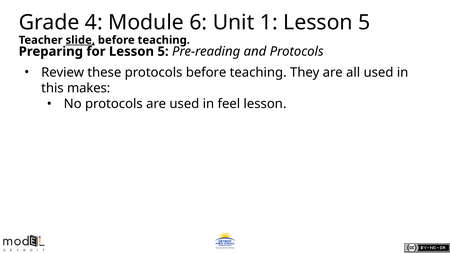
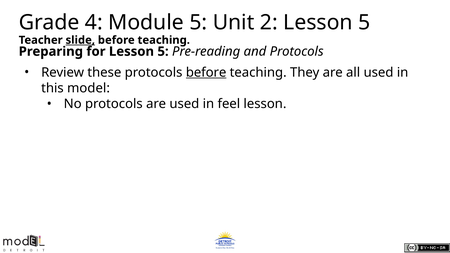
Module 6: 6 -> 5
1: 1 -> 2
before at (206, 72) underline: none -> present
makes: makes -> model
